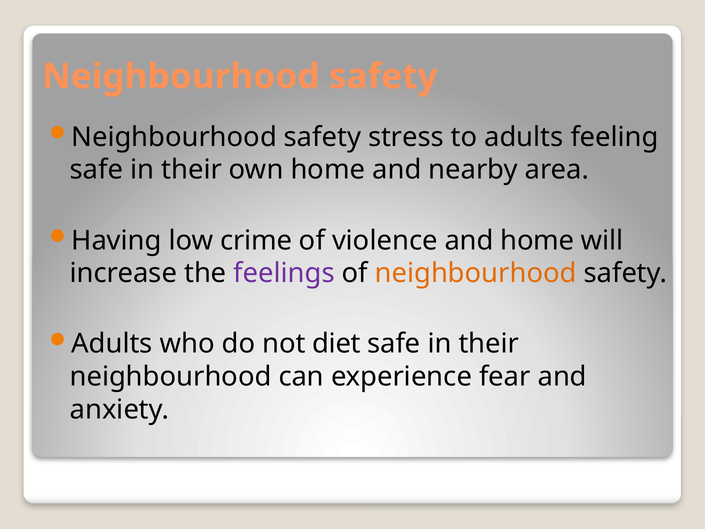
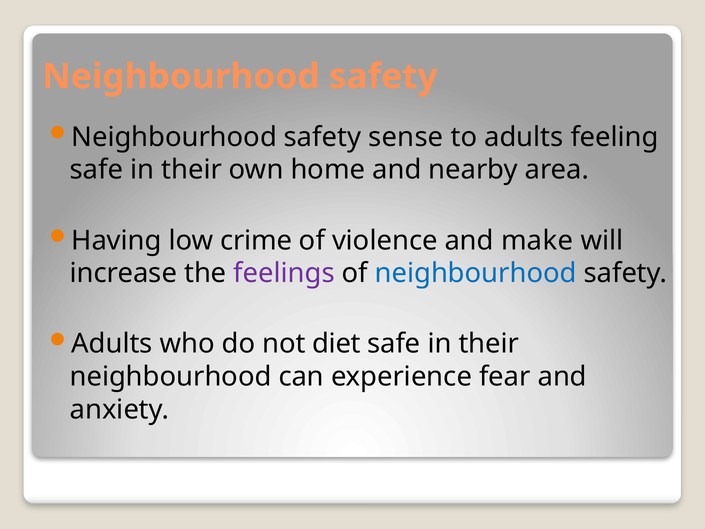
stress: stress -> sense
and home: home -> make
neighbourhood at (476, 273) colour: orange -> blue
